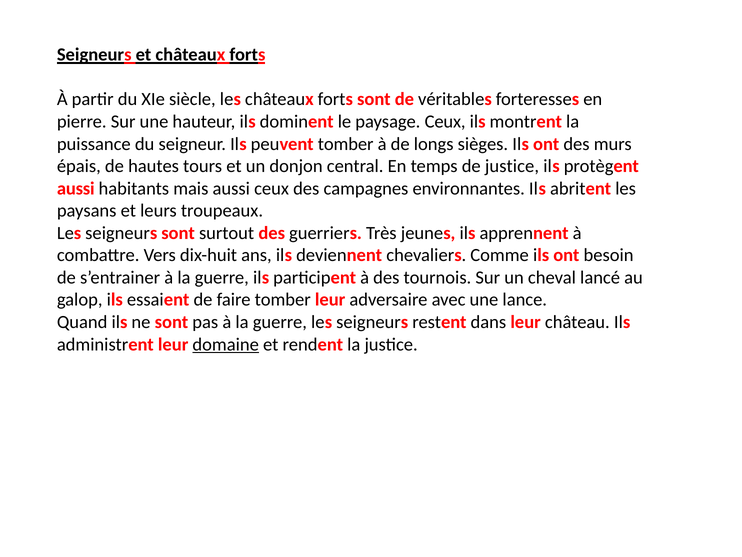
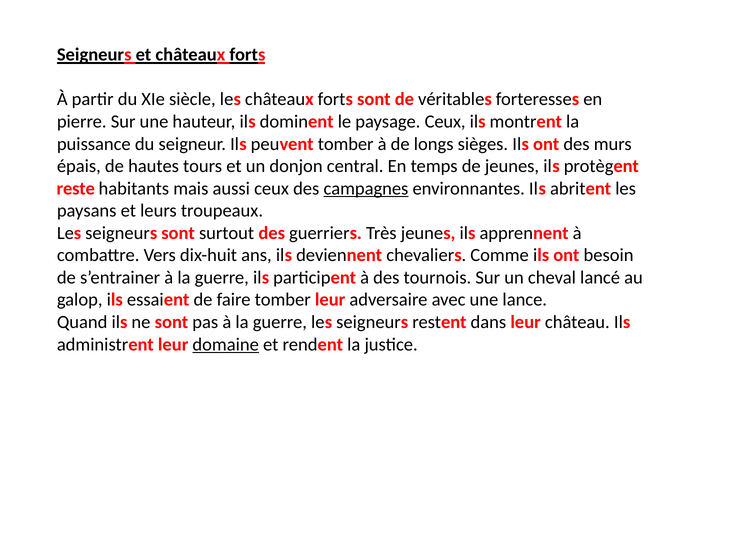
de justice: justice -> jeunes
aussi at (76, 188): aussi -> reste
campagnes underline: none -> present
